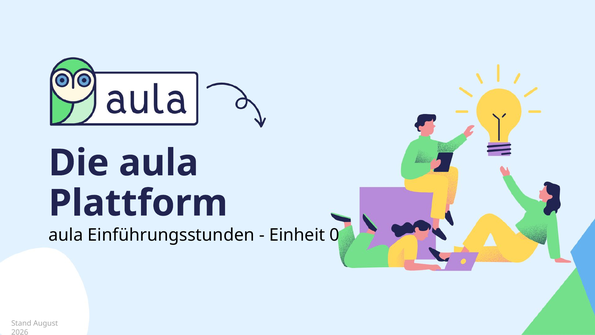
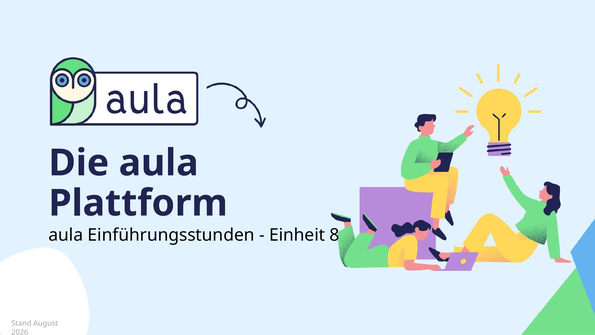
0: 0 -> 8
